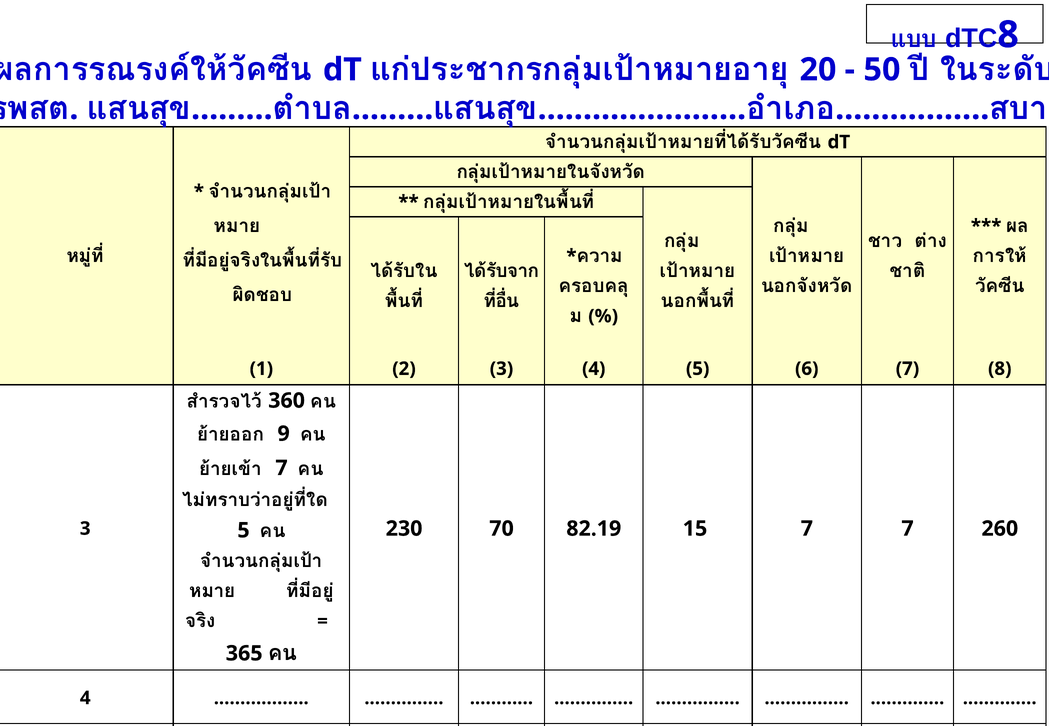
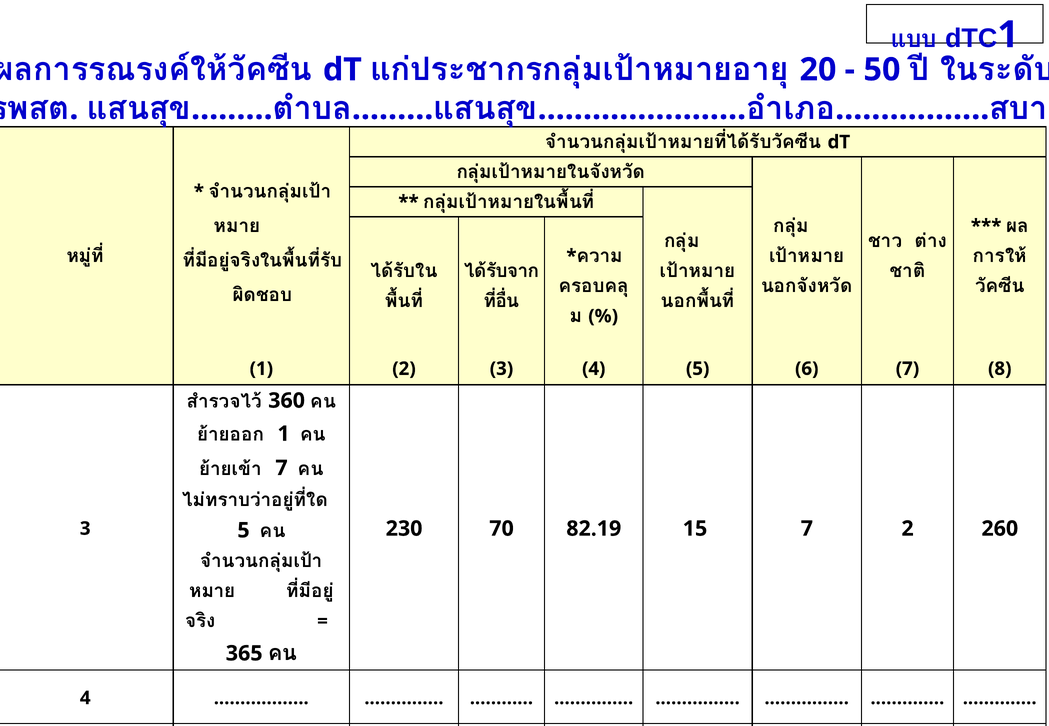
8 at (1008, 35): 8 -> 1
9 at (284, 434): 9 -> 1
7 7: 7 -> 2
